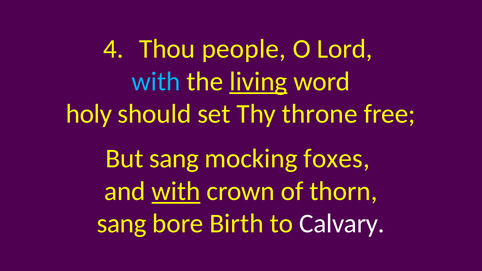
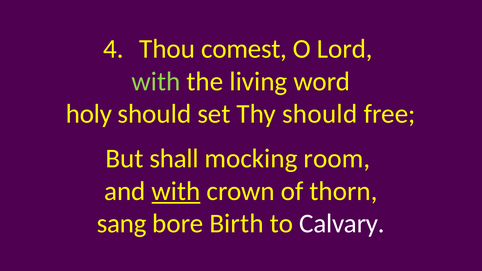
people: people -> comest
with at (156, 82) colour: light blue -> light green
living underline: present -> none
Thy throne: throne -> should
But sang: sang -> shall
foxes: foxes -> room
